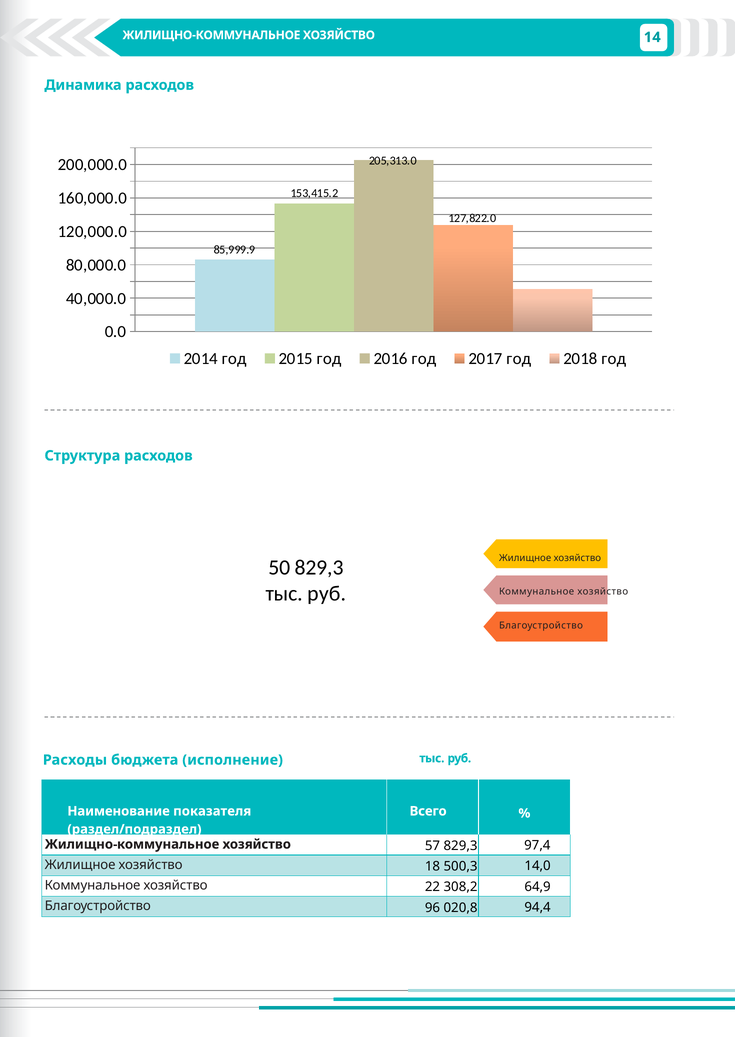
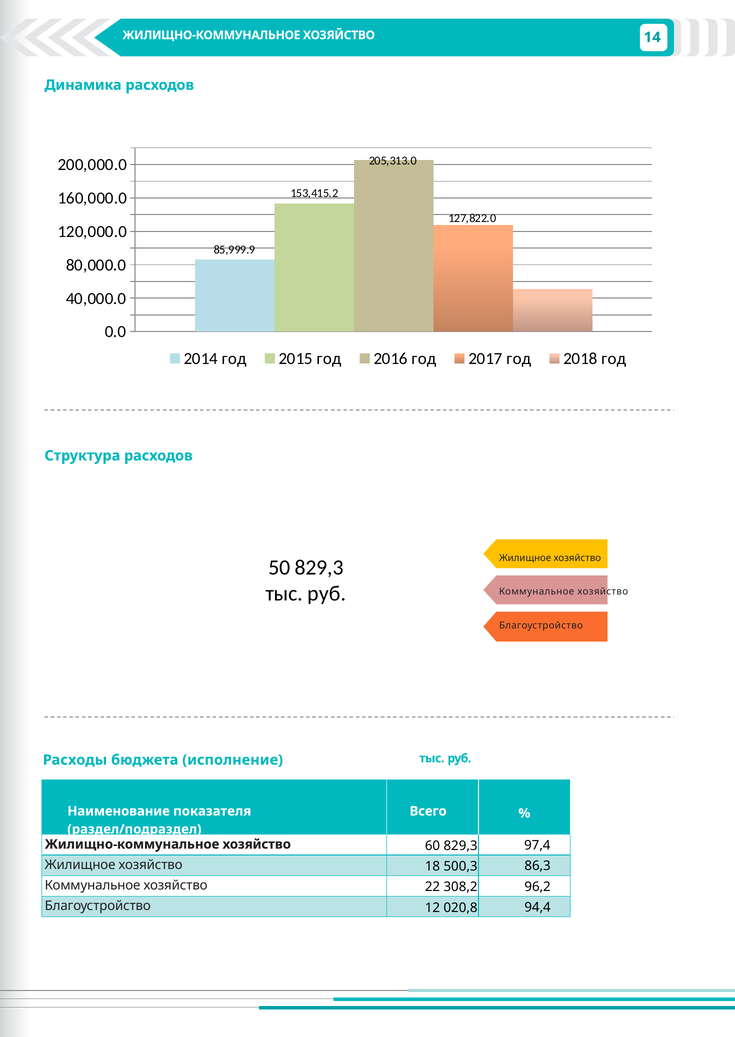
57: 57 -> 60
14,0: 14,0 -> 86,3
64,9: 64,9 -> 96,2
96: 96 -> 12
